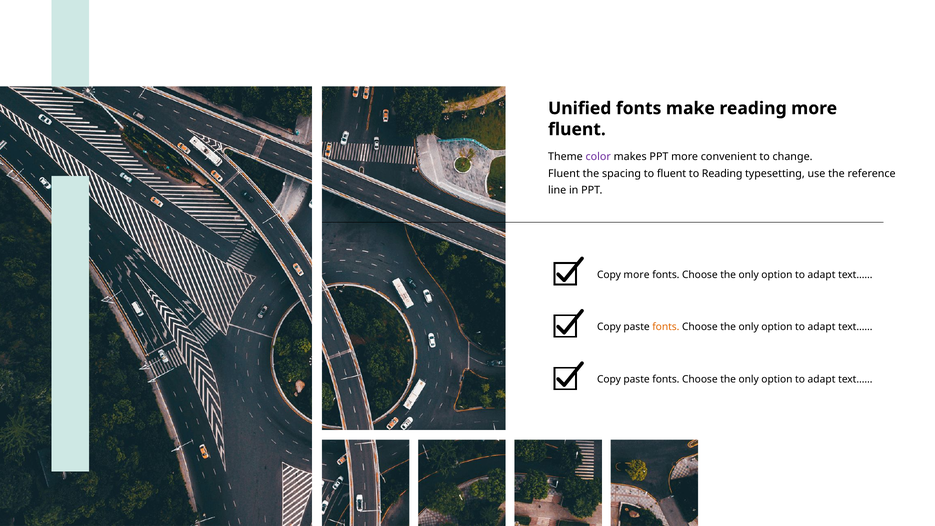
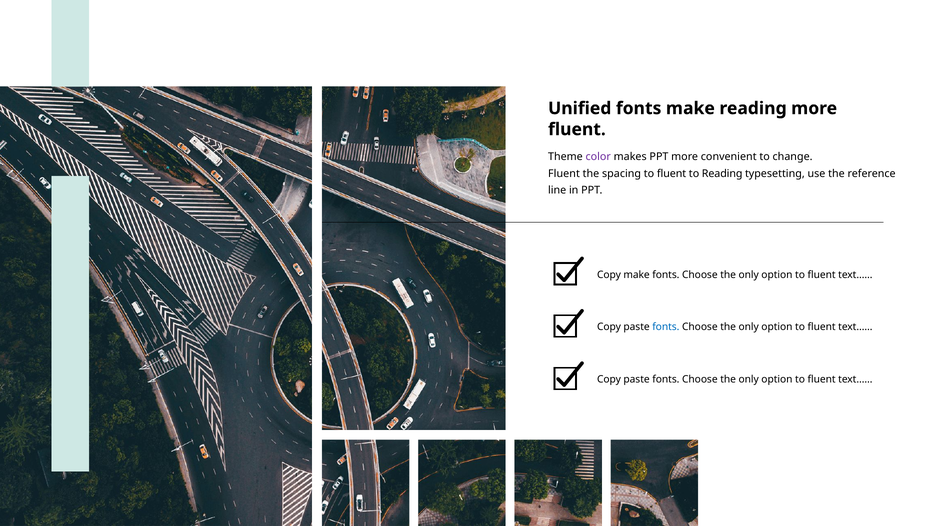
Copy more: more -> make
adapt at (822, 275): adapt -> fluent
fonts at (666, 327) colour: orange -> blue
adapt at (822, 327): adapt -> fluent
adapt at (822, 379): adapt -> fluent
